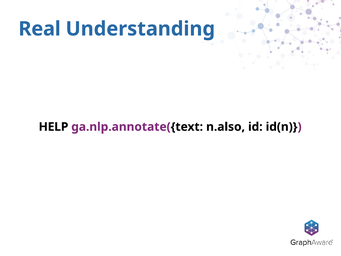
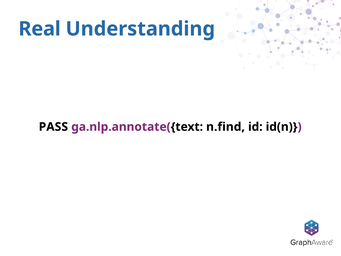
HELP: HELP -> PASS
n.also: n.also -> n.find
